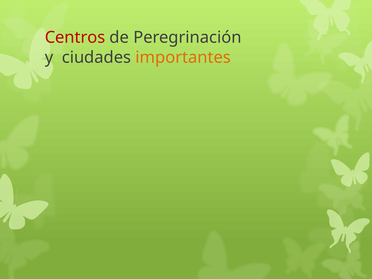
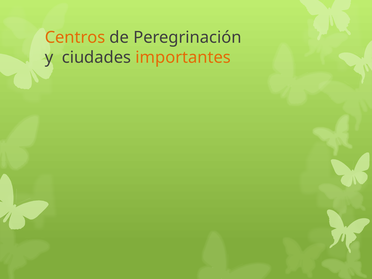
Centros colour: red -> orange
